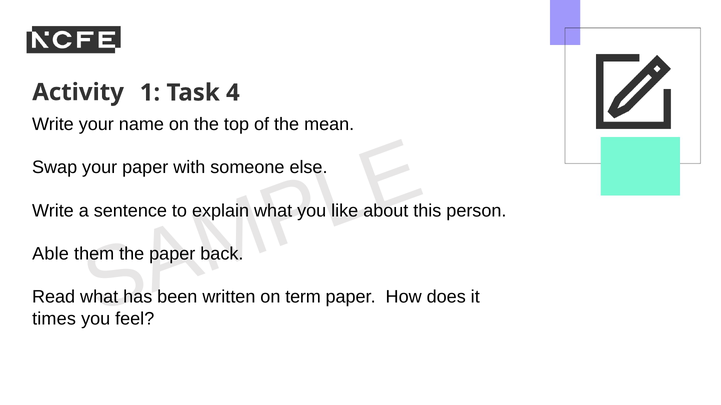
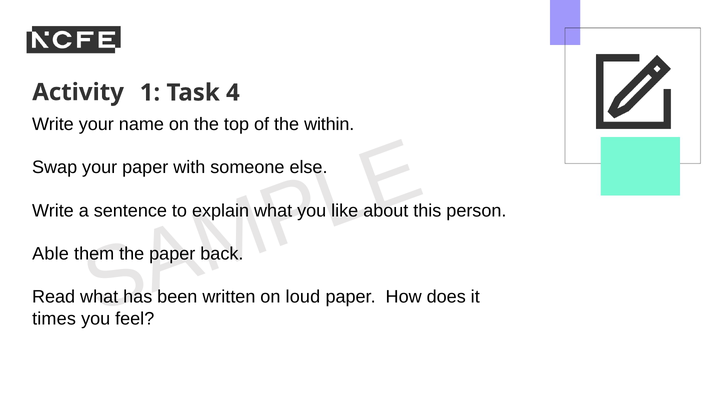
mean: mean -> within
term: term -> loud
